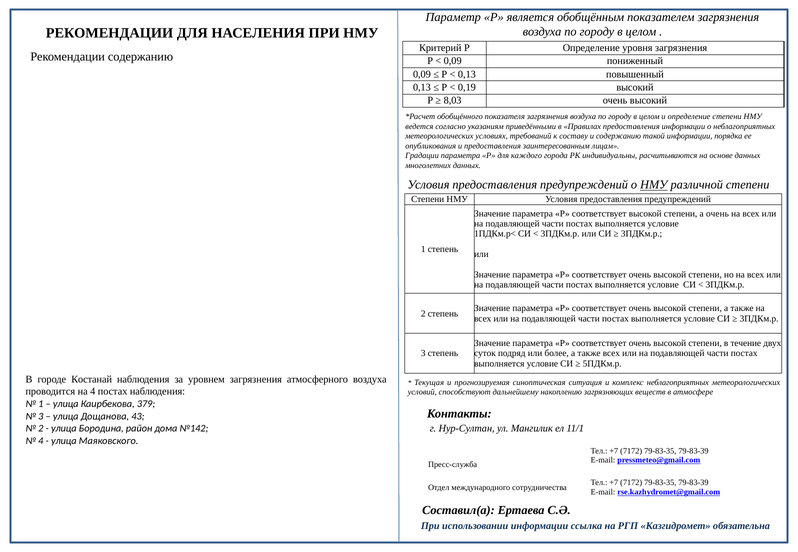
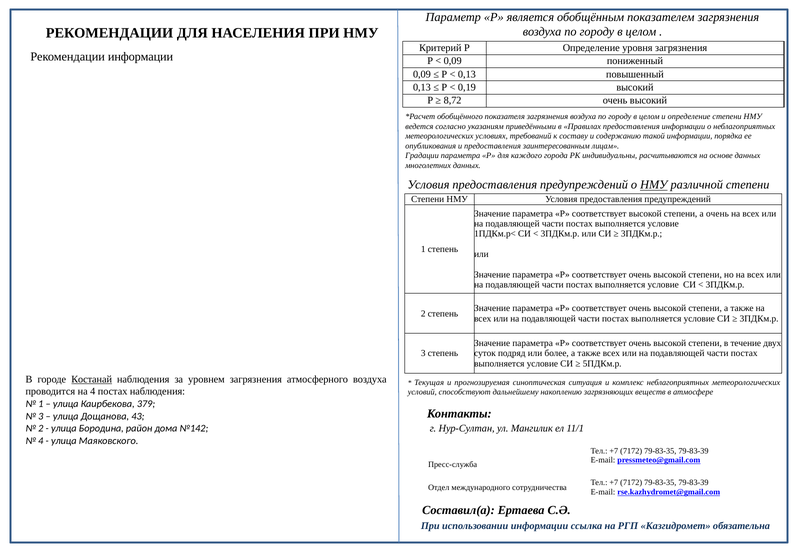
Рекомендации содержанию: содержанию -> информации
8,03: 8,03 -> 8,72
Костанай underline: none -> present
